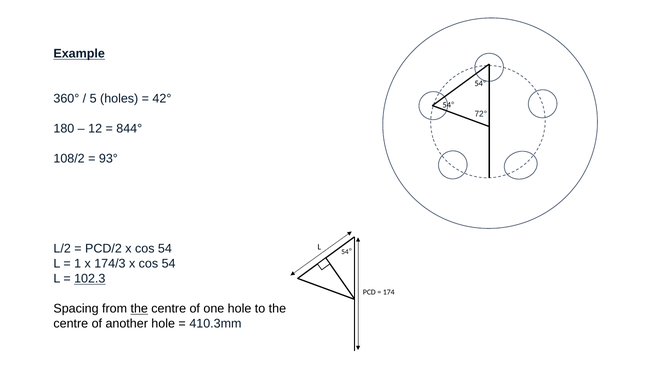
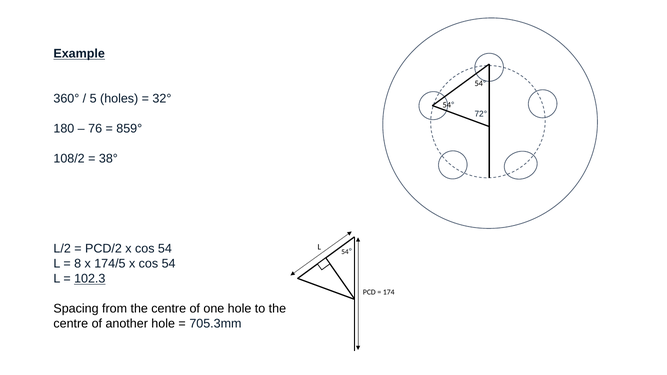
42°: 42° -> 32°
12: 12 -> 76
844°: 844° -> 859°
93°: 93° -> 38°
1: 1 -> 8
174/3: 174/3 -> 174/5
the at (139, 309) underline: present -> none
410.3mm: 410.3mm -> 705.3mm
